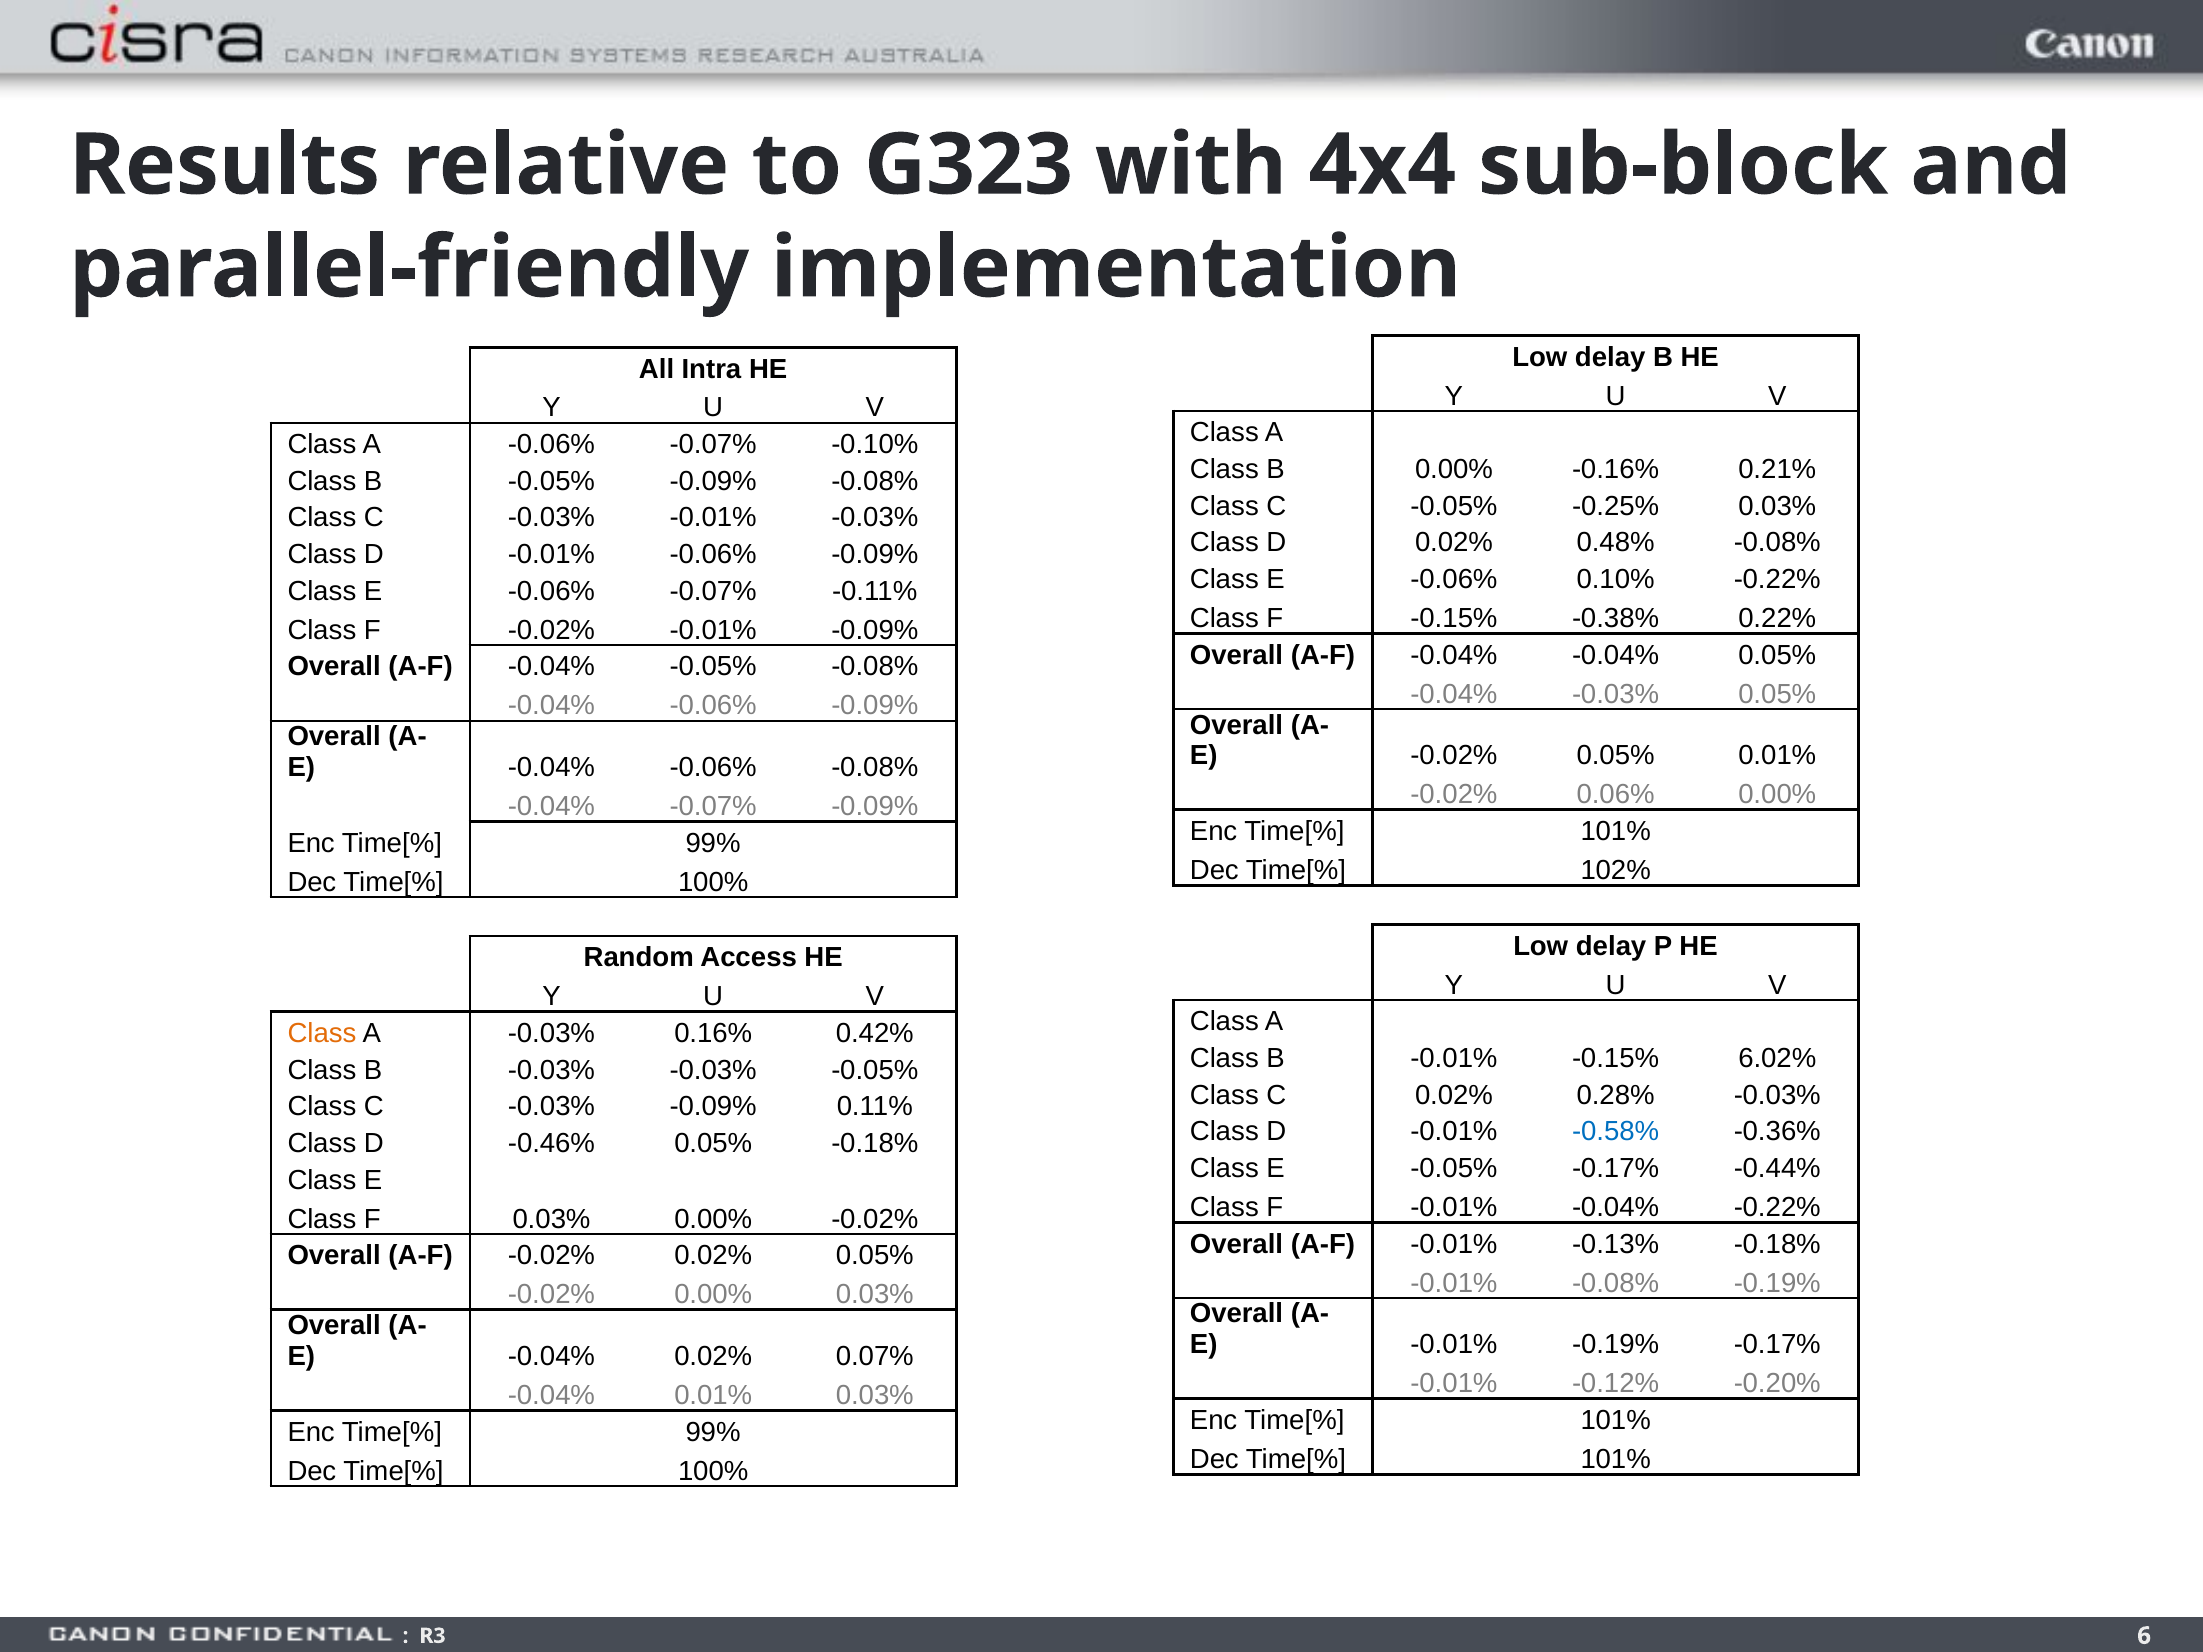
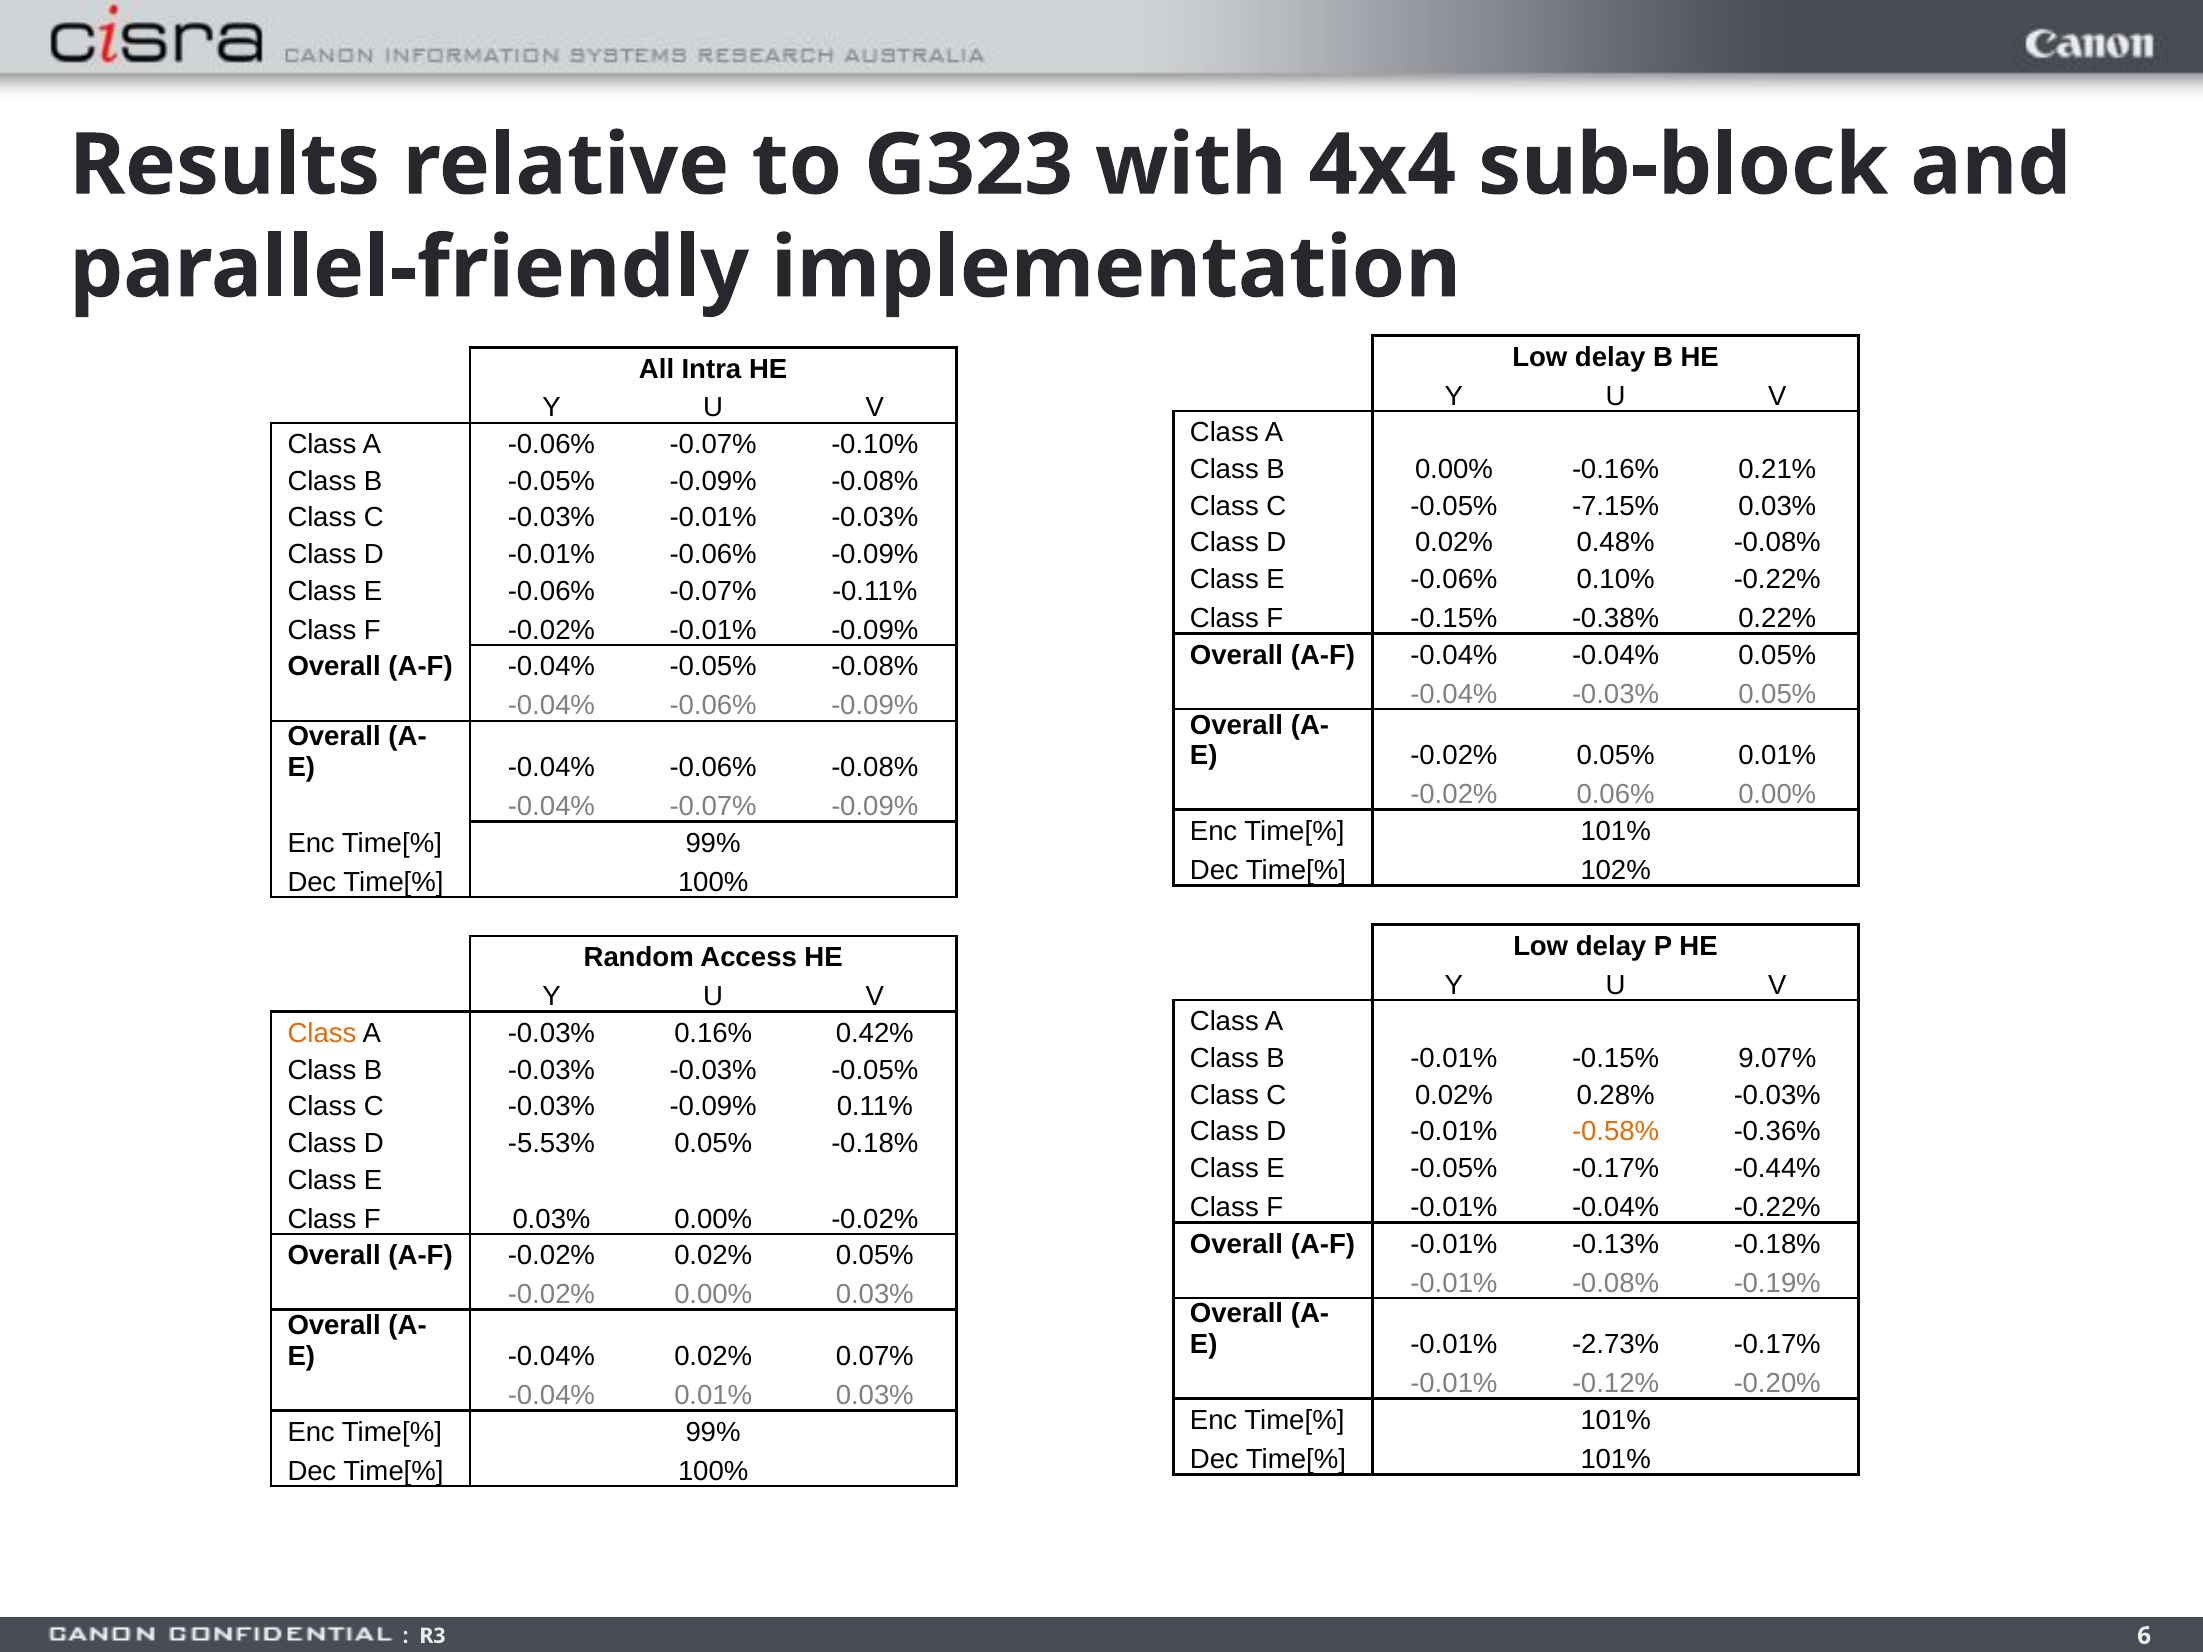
-0.25%: -0.25% -> -7.15%
6.02%: 6.02% -> 9.07%
-0.58% colour: blue -> orange
-0.46%: -0.46% -> -5.53%
-0.01% -0.19%: -0.19% -> -2.73%
